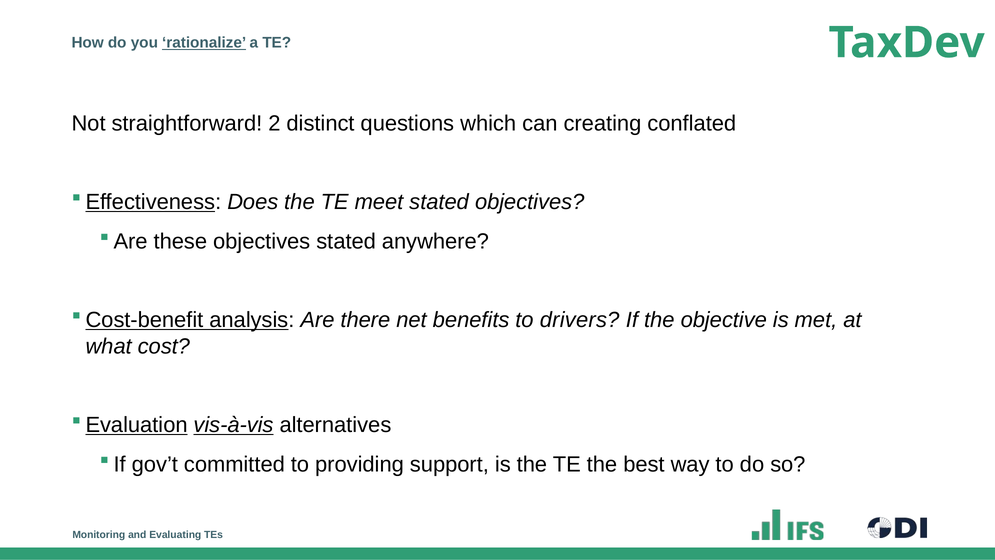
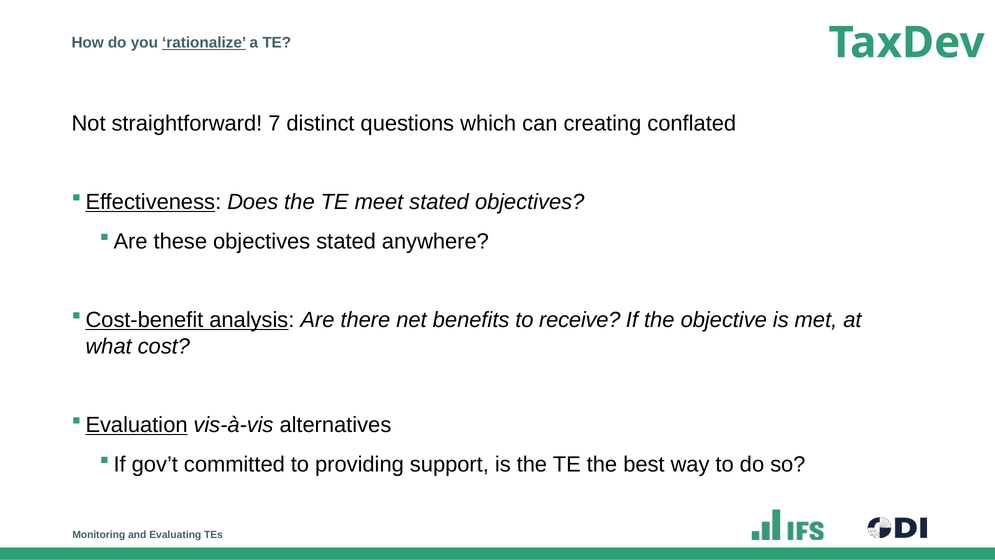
2: 2 -> 7
drivers: drivers -> receive
vis-à-vis underline: present -> none
